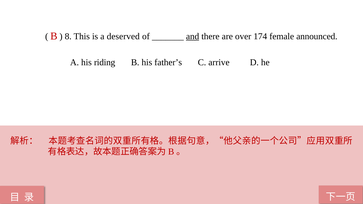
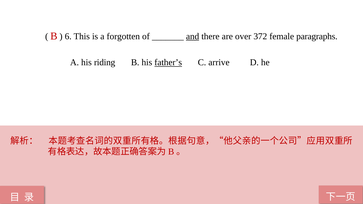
8: 8 -> 6
deserved: deserved -> forgotten
174: 174 -> 372
announced: announced -> paragraphs
father’s underline: none -> present
